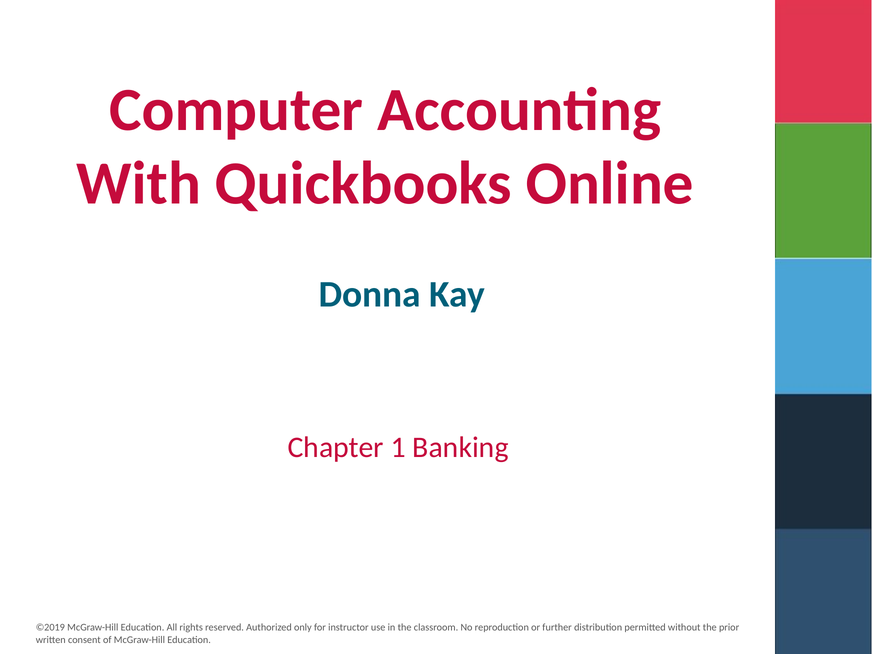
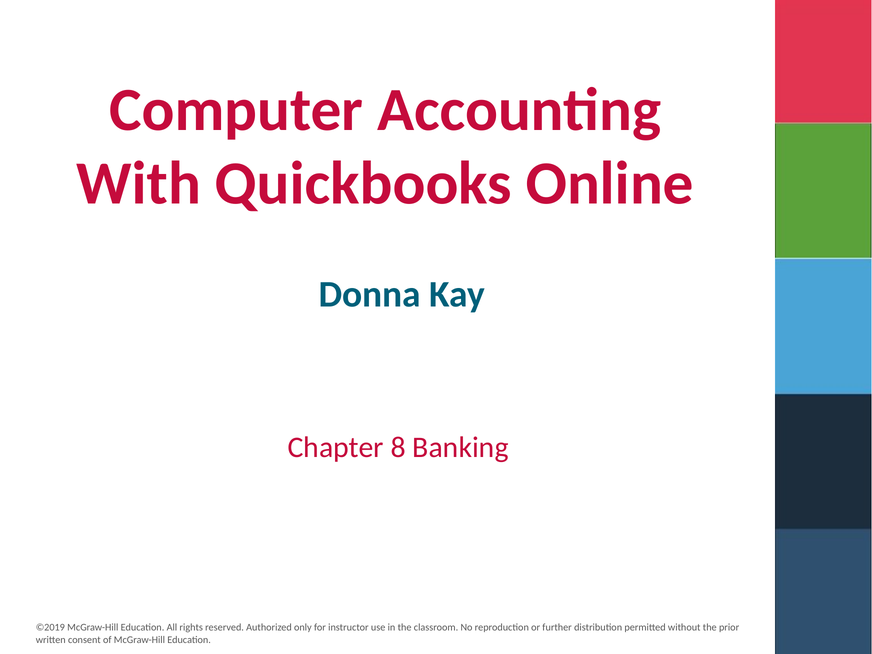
1: 1 -> 8
